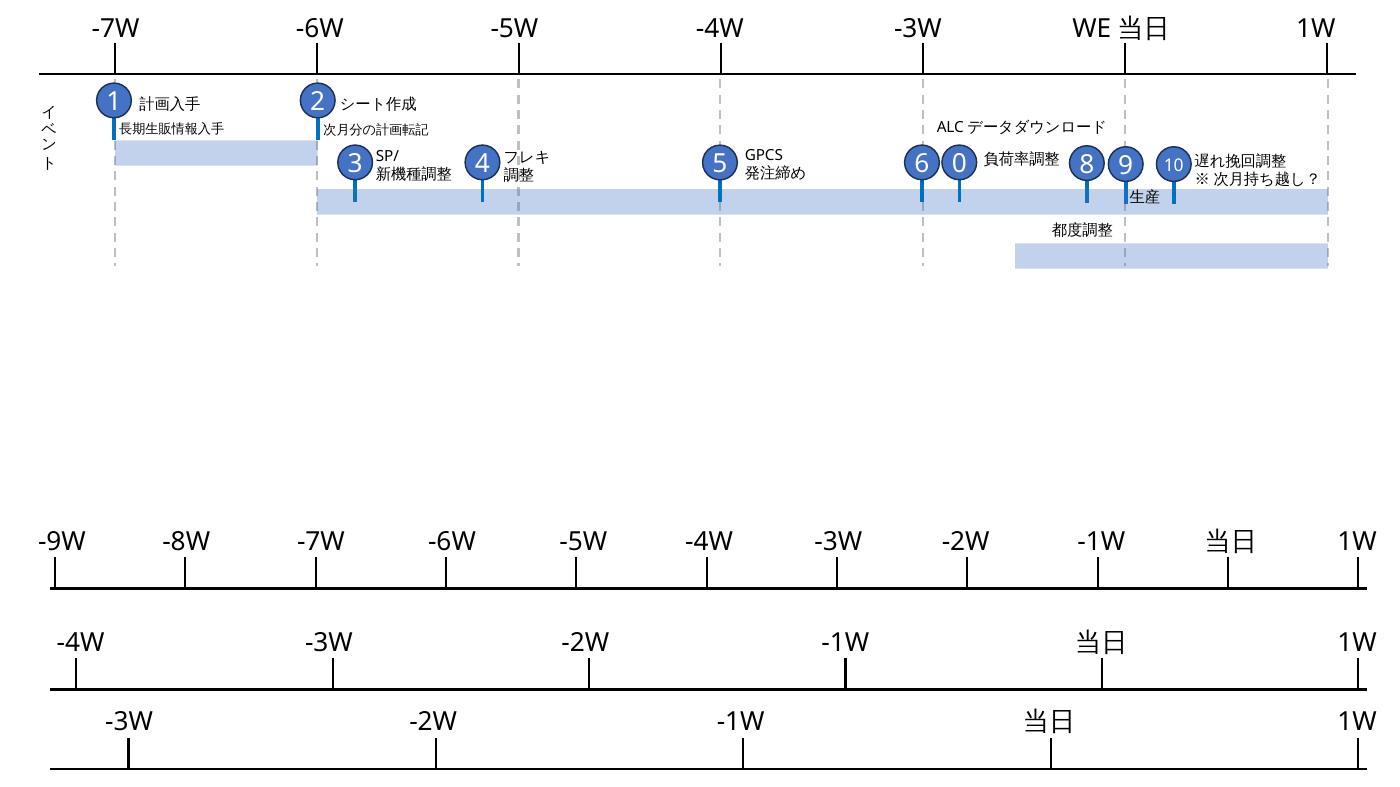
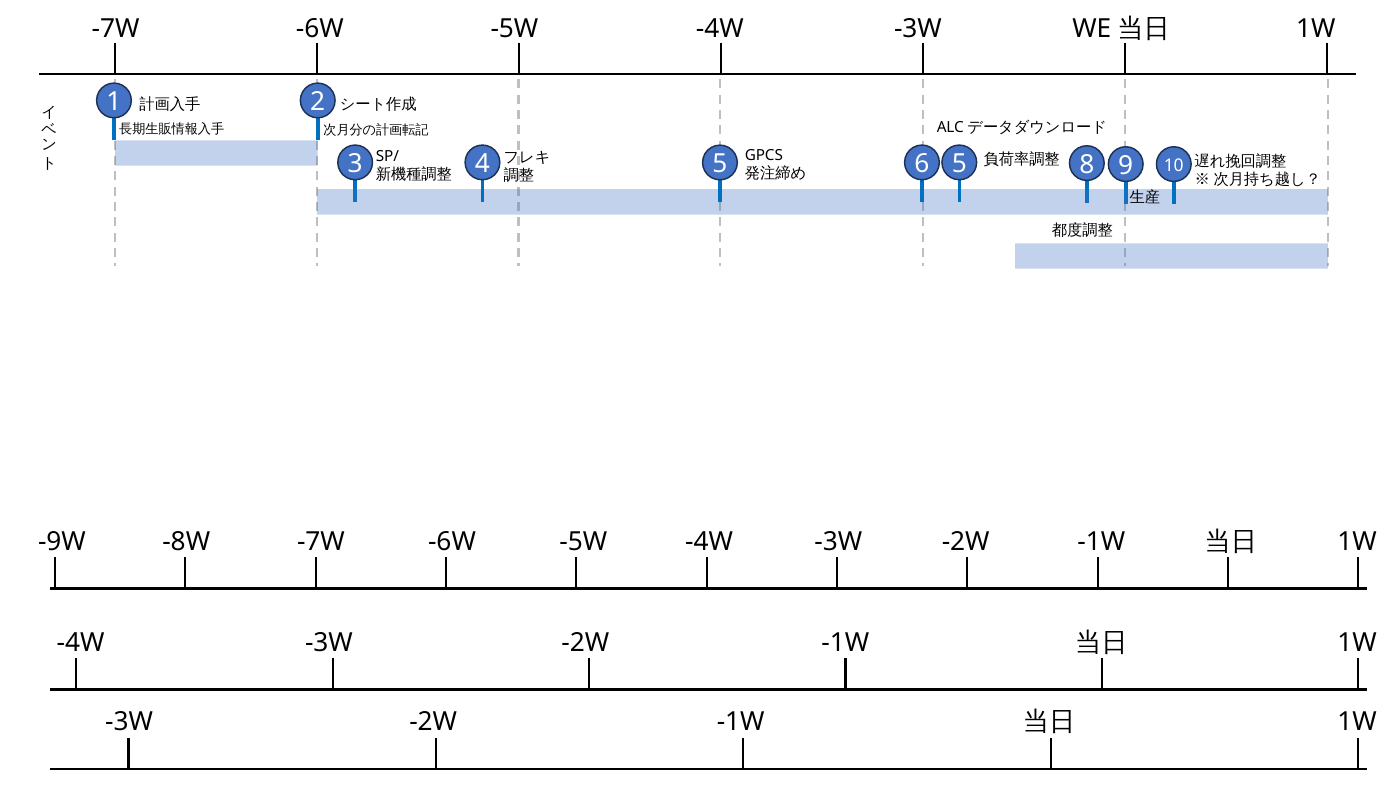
4 0: 0 -> 5
